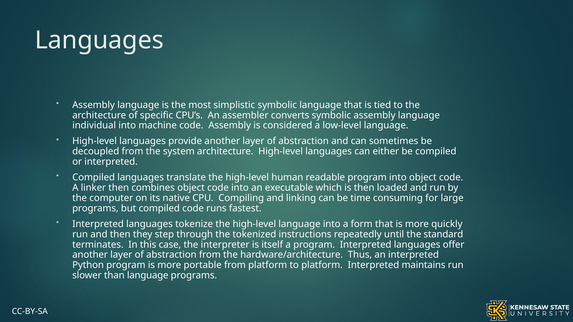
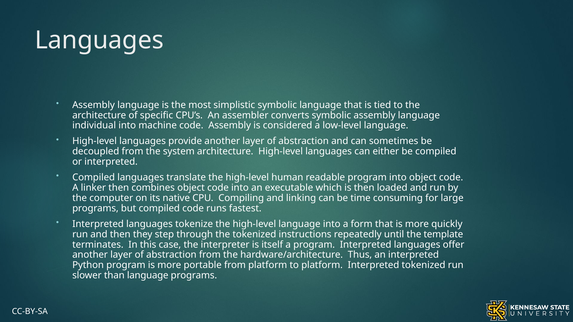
standard: standard -> template
Interpreted maintains: maintains -> tokenized
